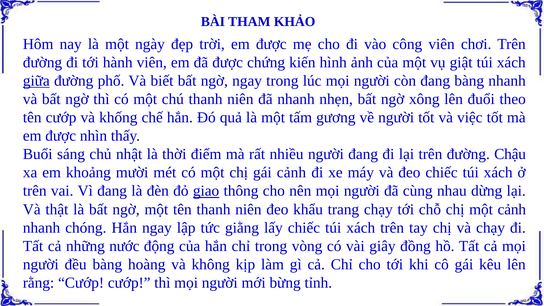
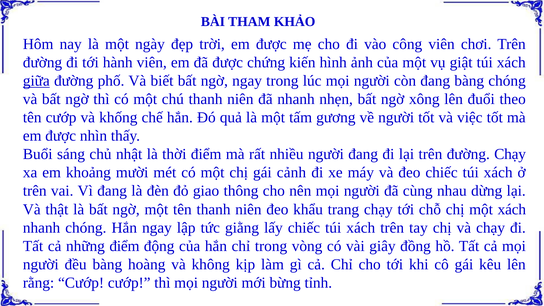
bàng nhanh: nhanh -> chóng
đường Chậu: Chậu -> Chạy
giao underline: present -> none
một cảnh: cảnh -> xách
những nước: nước -> điểm
